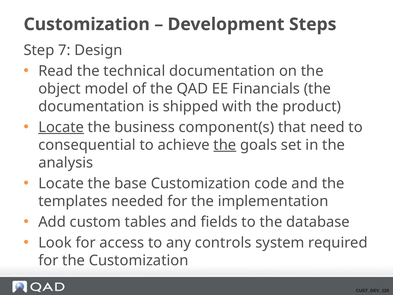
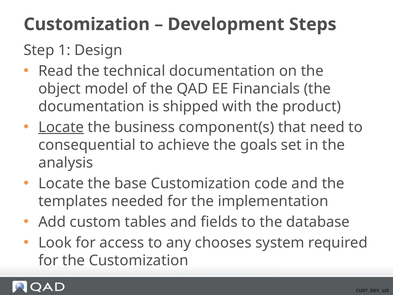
7: 7 -> 1
the at (225, 145) underline: present -> none
controls: controls -> chooses
